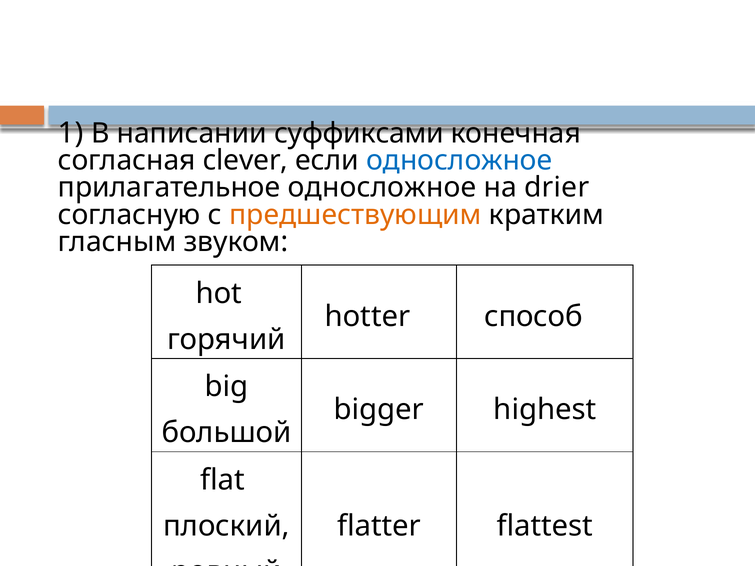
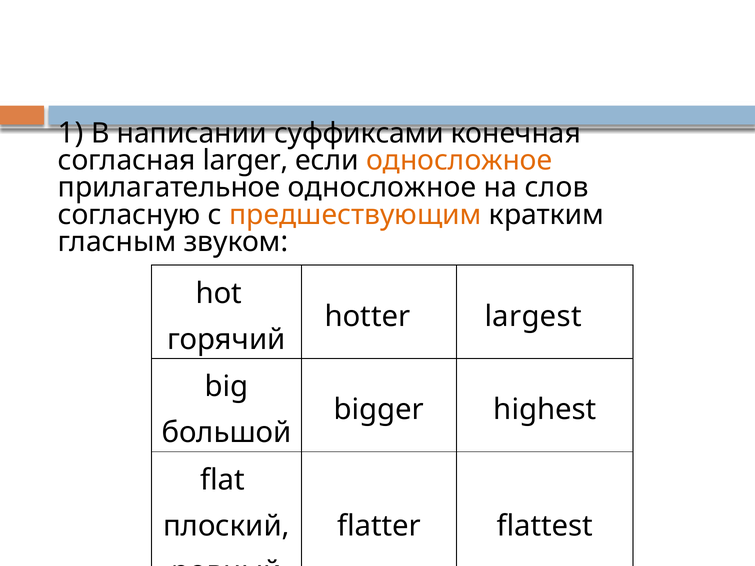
clever: clever -> larger
односложное at (459, 160) colour: blue -> orange
drier: drier -> слов
способ: способ -> largest
